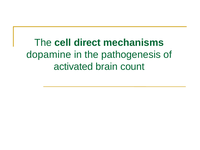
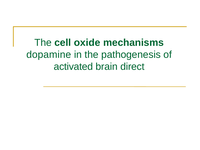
direct: direct -> oxide
count: count -> direct
